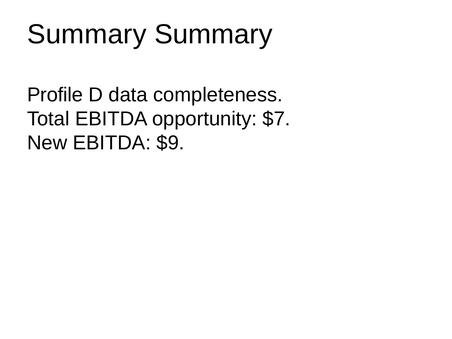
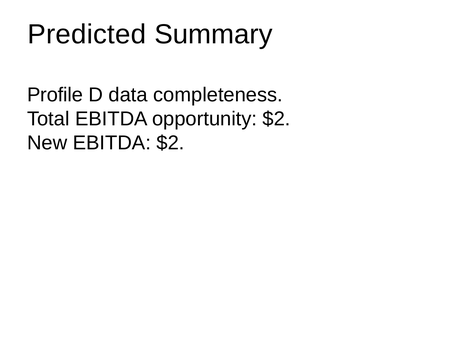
Summary at (87, 34): Summary -> Predicted
opportunity $7: $7 -> $2
EBITDA $9: $9 -> $2
